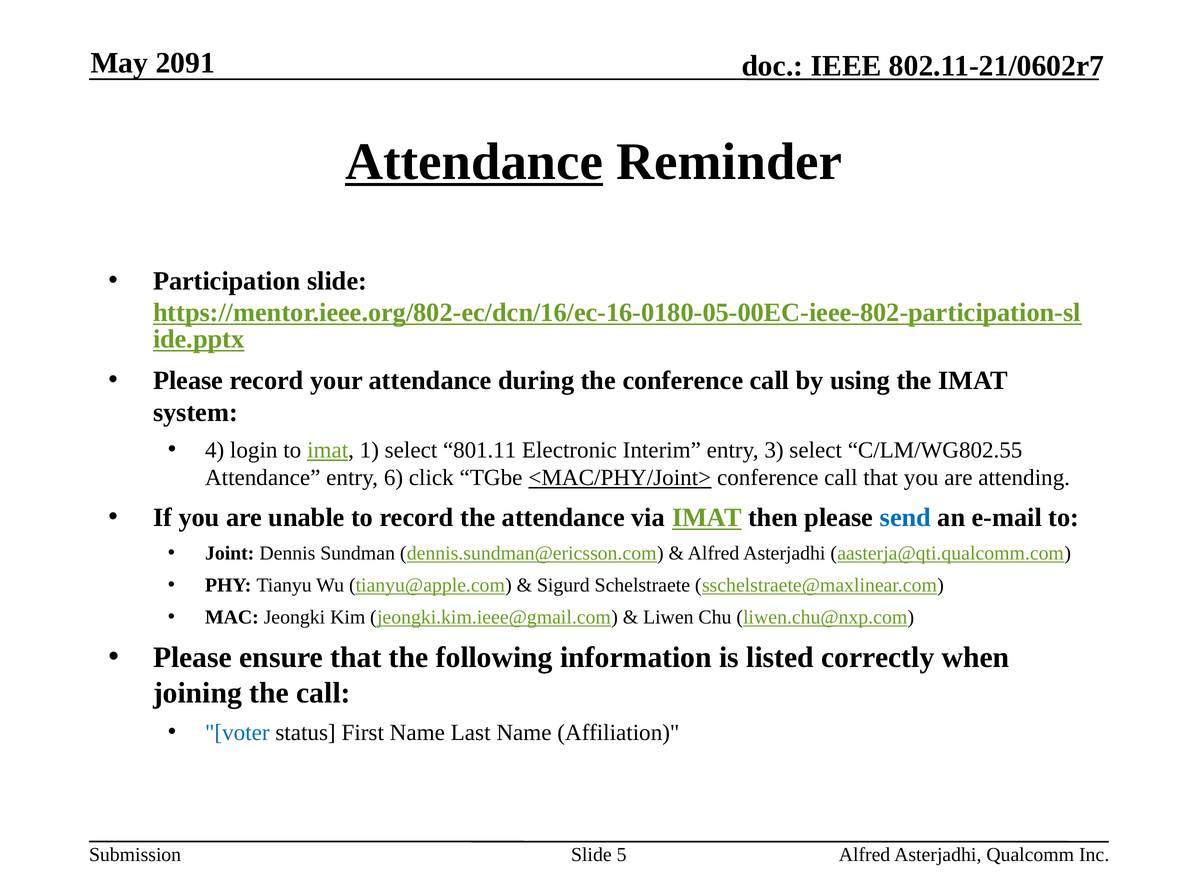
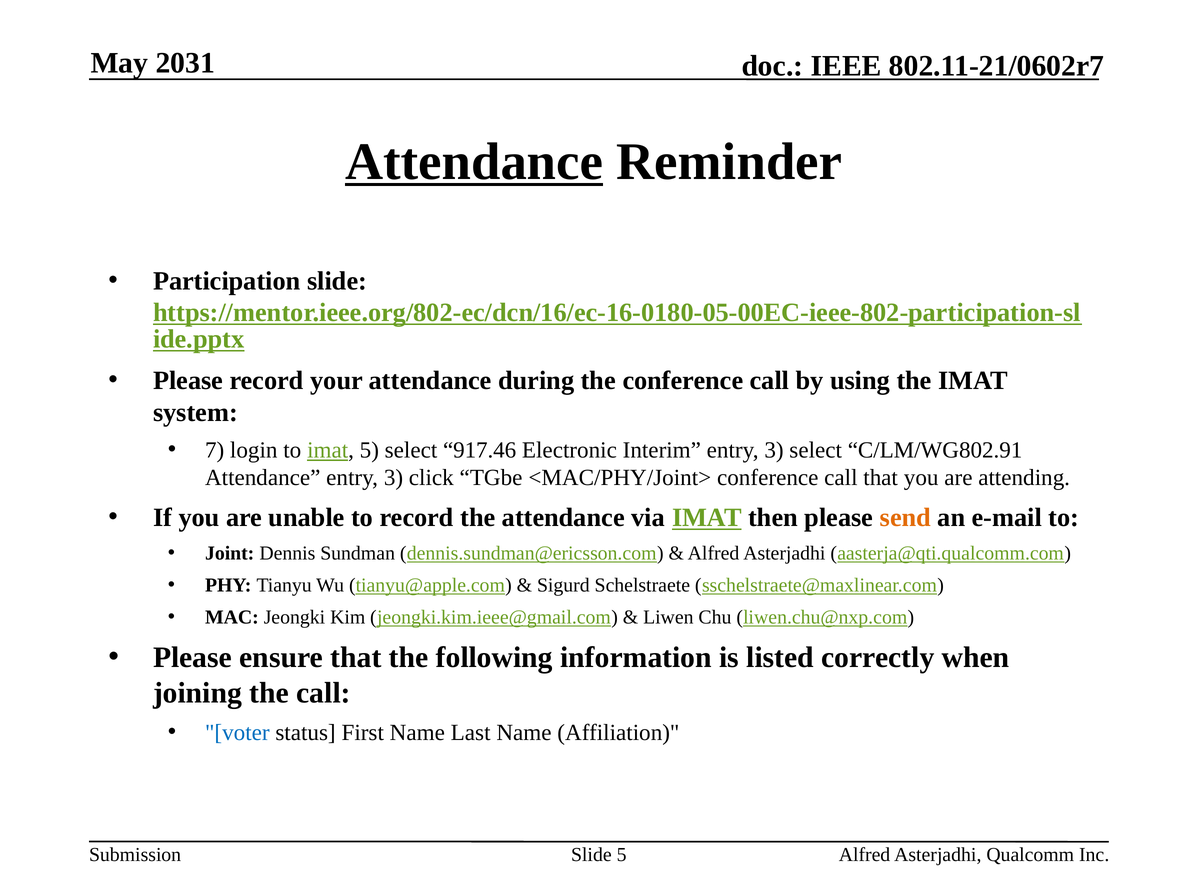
2091: 2091 -> 2031
4: 4 -> 7
imat 1: 1 -> 5
801.11: 801.11 -> 917.46
C/LM/WG802.55: C/LM/WG802.55 -> C/LM/WG802.91
Attendance entry 6: 6 -> 3
<MAC/PHY/Joint> underline: present -> none
send colour: blue -> orange
